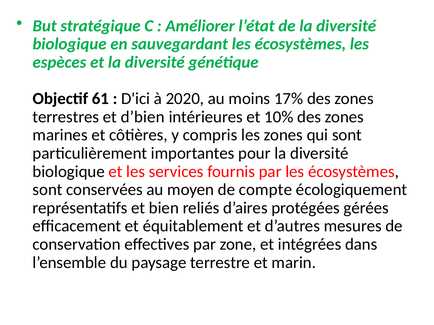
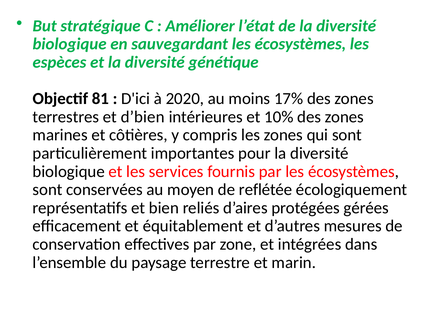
61: 61 -> 81
compte: compte -> reflétée
